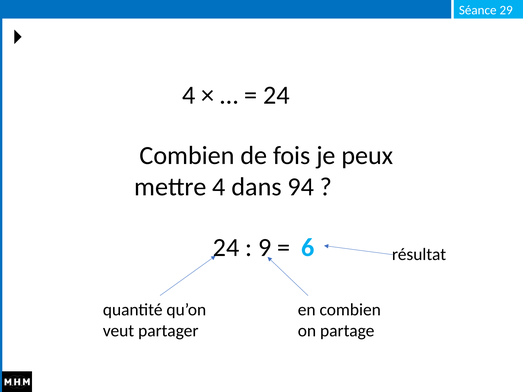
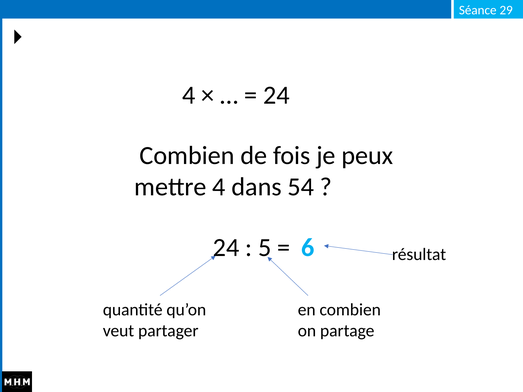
94: 94 -> 54
9: 9 -> 5
